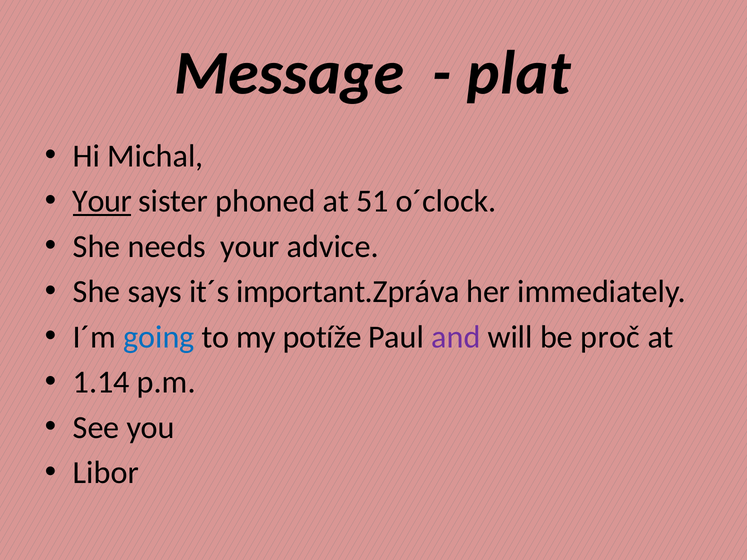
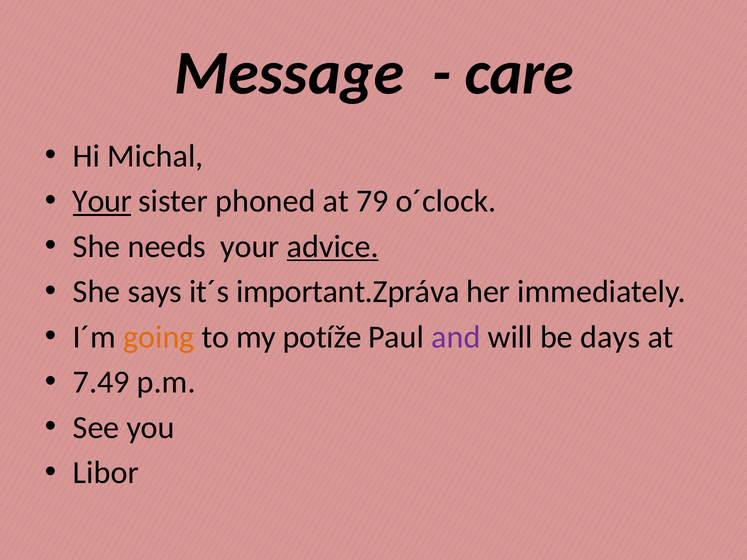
plat: plat -> care
51: 51 -> 79
advice underline: none -> present
going colour: blue -> orange
proč: proč -> days
1.14: 1.14 -> 7.49
